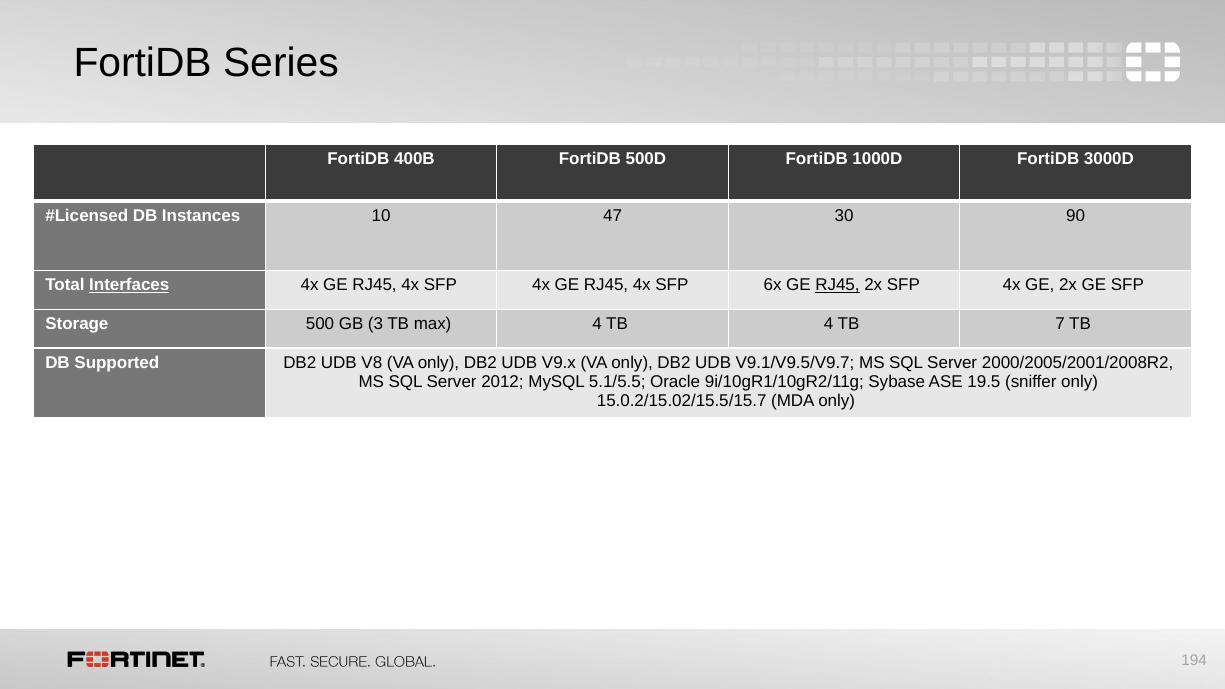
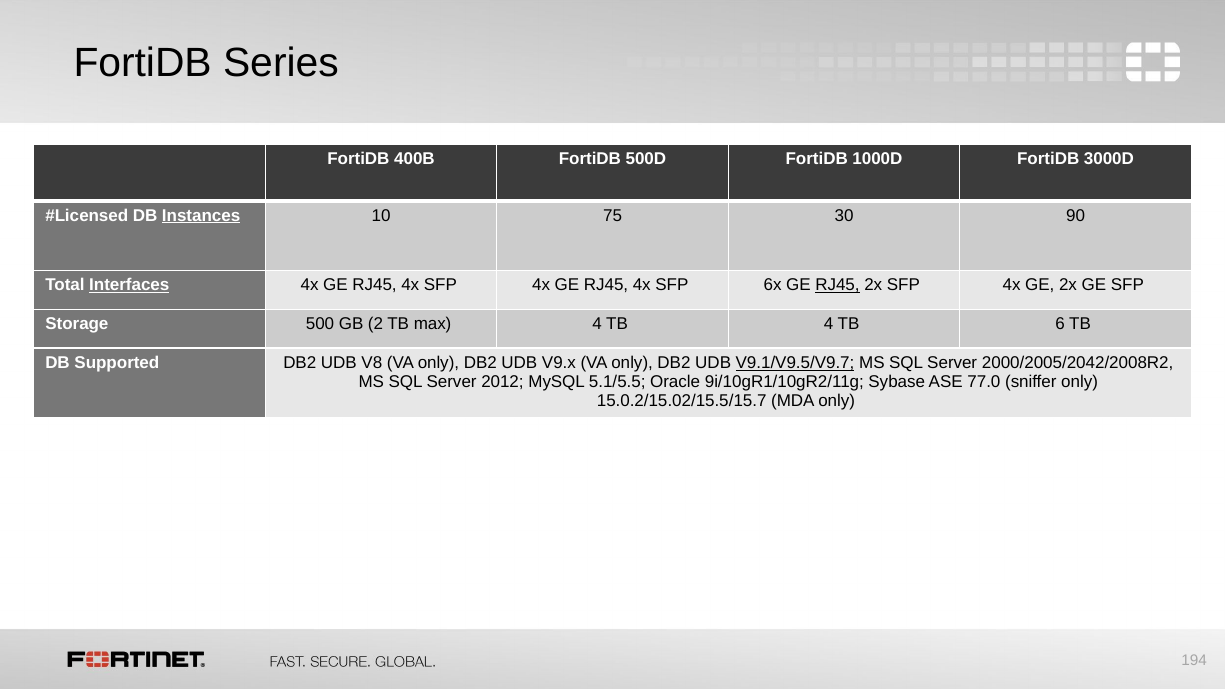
Instances underline: none -> present
47: 47 -> 75
3: 3 -> 2
7: 7 -> 6
V9.1/V9.5/V9.7 underline: none -> present
2000/2005/2001/2008R2: 2000/2005/2001/2008R2 -> 2000/2005/2042/2008R2
19.5: 19.5 -> 77.0
